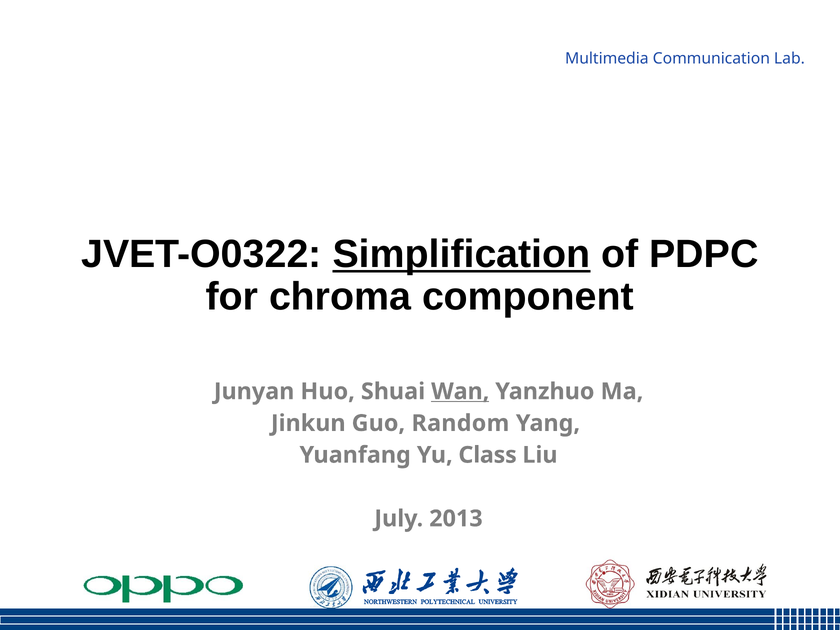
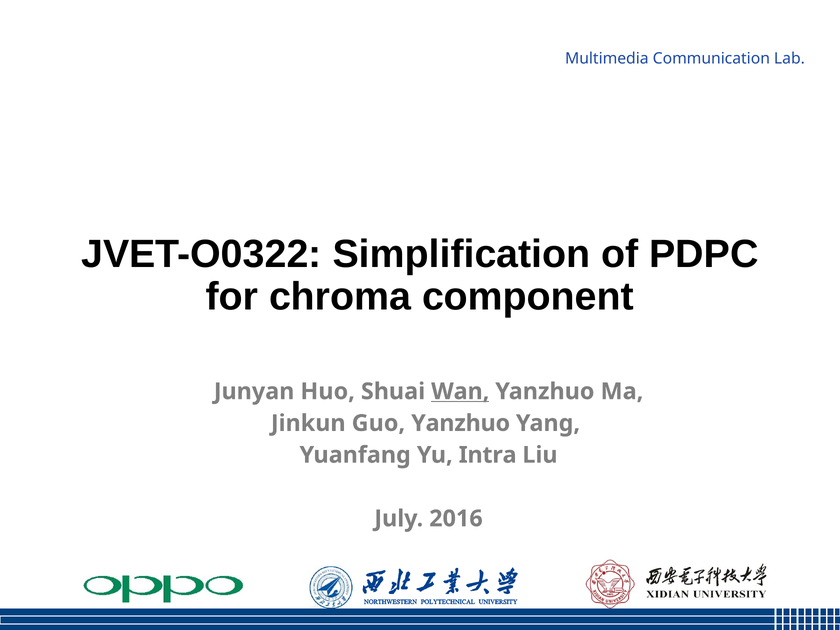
Simplification underline: present -> none
Guo Random: Random -> Yanzhuo
Class: Class -> Intra
2013: 2013 -> 2016
